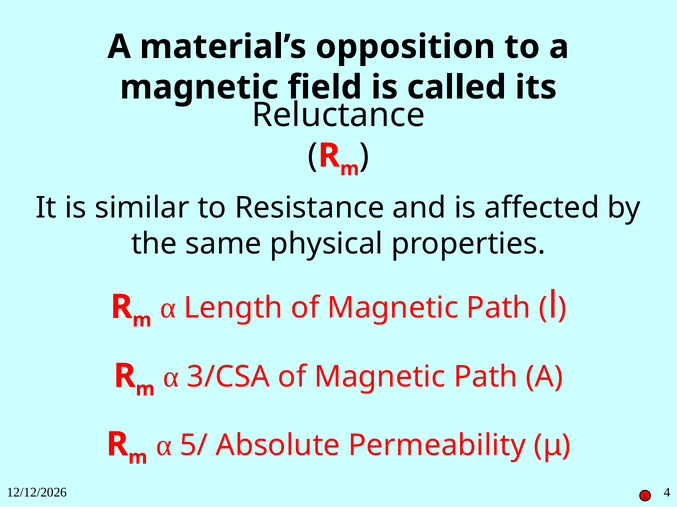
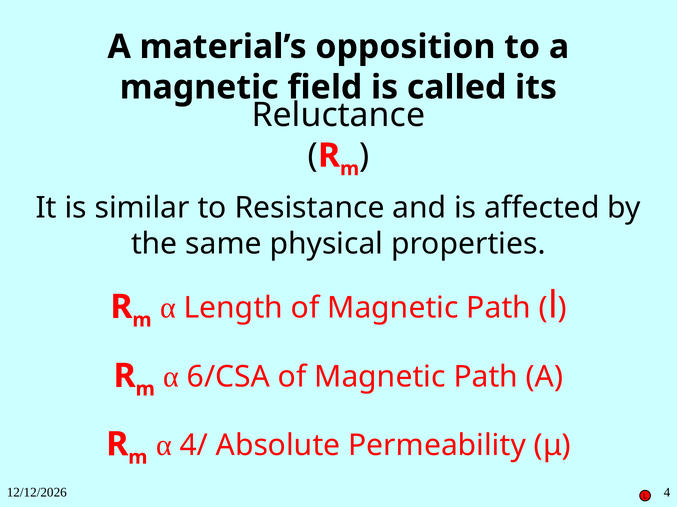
3/CSA: 3/CSA -> 6/CSA
5/: 5/ -> 4/
